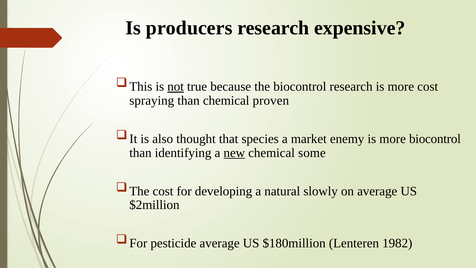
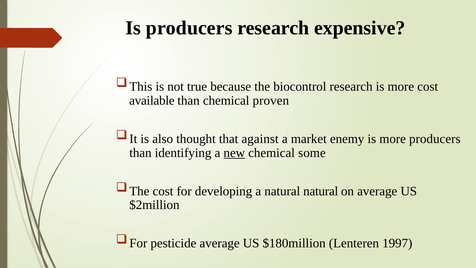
not underline: present -> none
spraying: spraying -> available
species: species -> against
more biocontrol: biocontrol -> producers
natural slowly: slowly -> natural
1982: 1982 -> 1997
